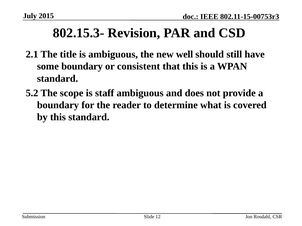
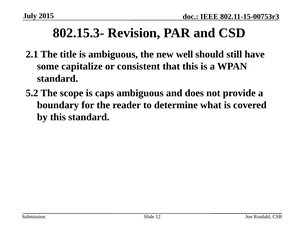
some boundary: boundary -> capitalize
staff: staff -> caps
